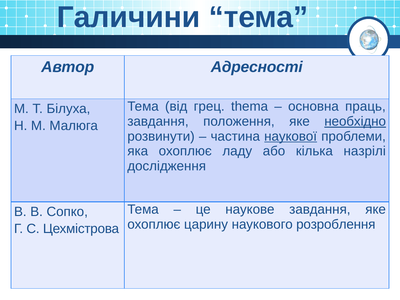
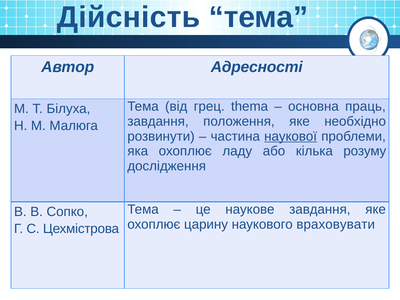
Галичини: Галичини -> Дійсність
необхідно underline: present -> none
назрілі: назрілі -> розуму
розроблення: розроблення -> враховувати
